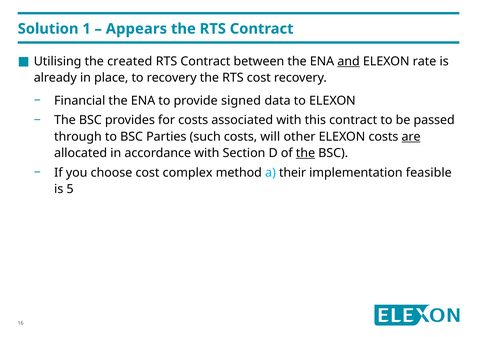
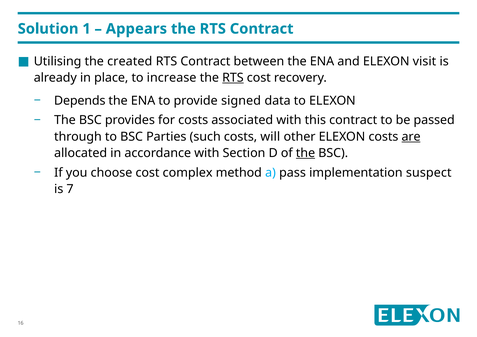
and underline: present -> none
rate: rate -> visit
to recovery: recovery -> increase
RTS at (233, 78) underline: none -> present
Financial: Financial -> Depends
their: their -> pass
feasible: feasible -> suspect
5: 5 -> 7
